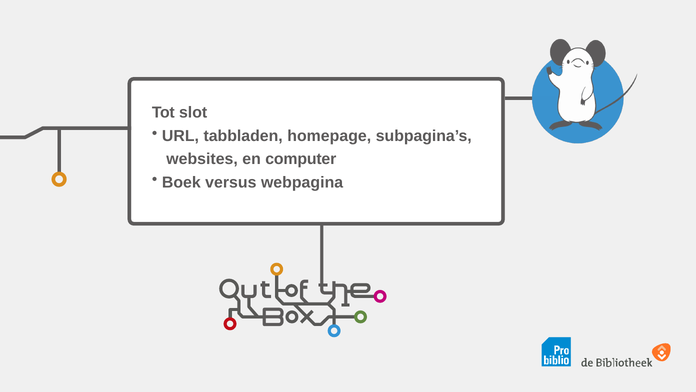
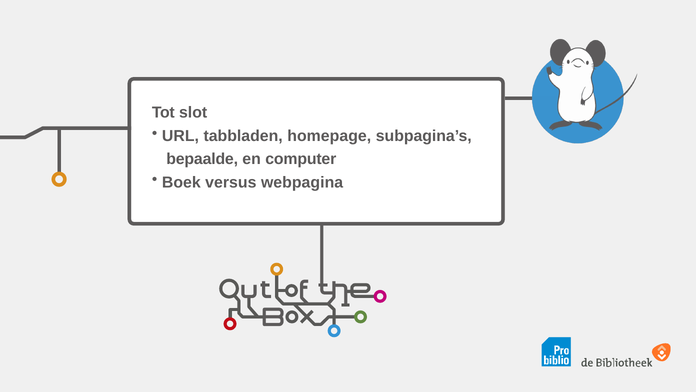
websites: websites -> bepaalde
